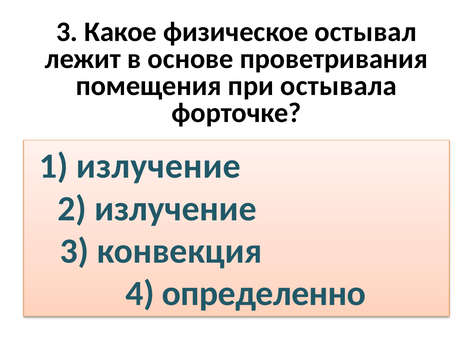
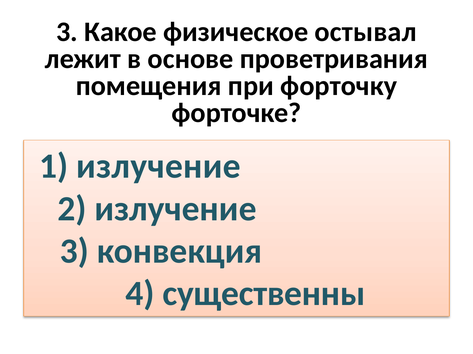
остывала: остывала -> форточку
определенно: определенно -> существенны
